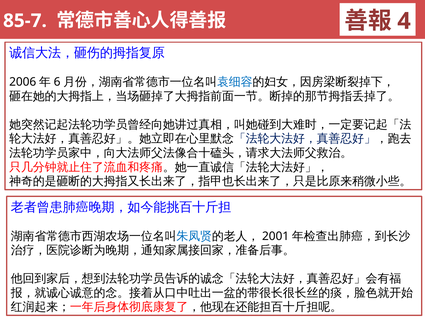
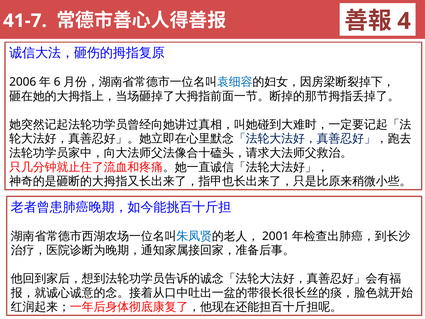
85-7: 85-7 -> 41-7
